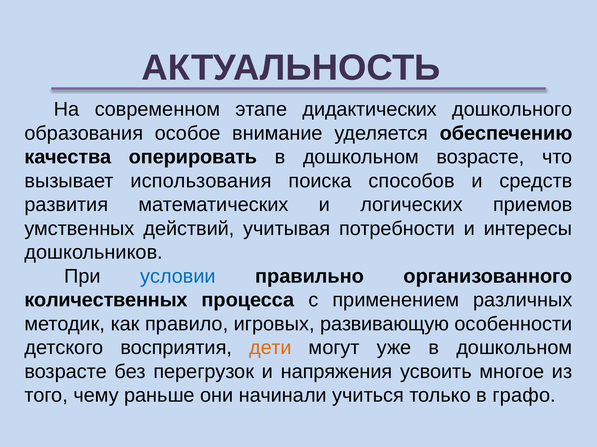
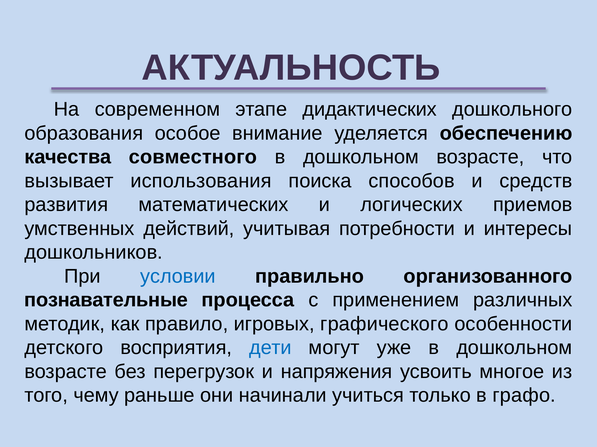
оперировать: оперировать -> совместного
количественных: количественных -> познавательные
развивающую: развивающую -> графического
дети colour: orange -> blue
